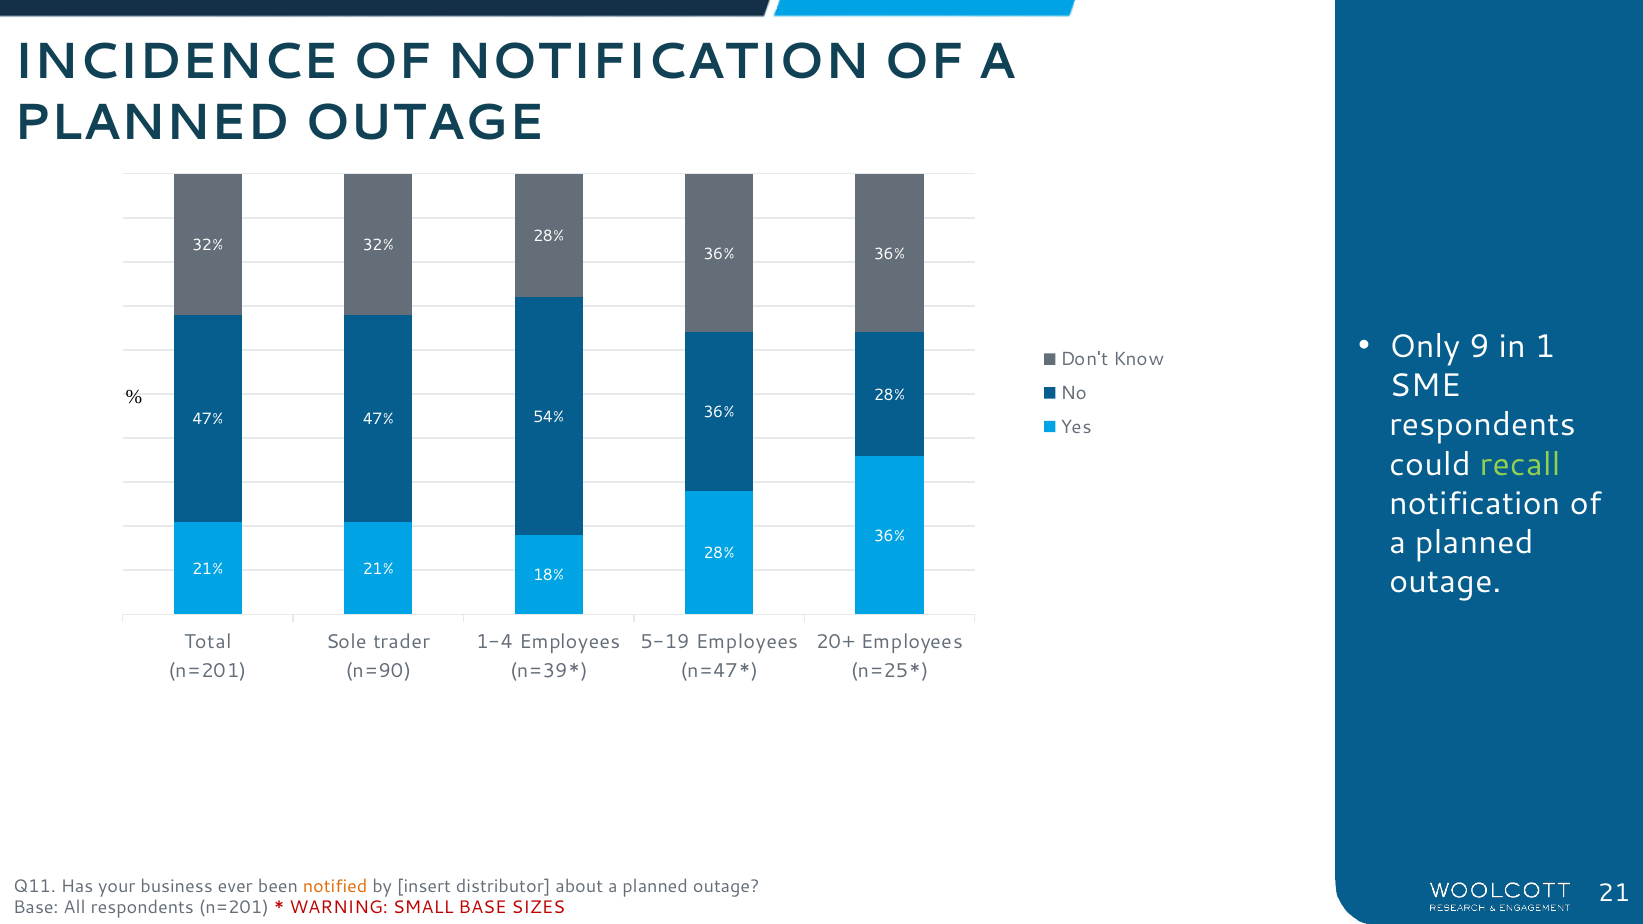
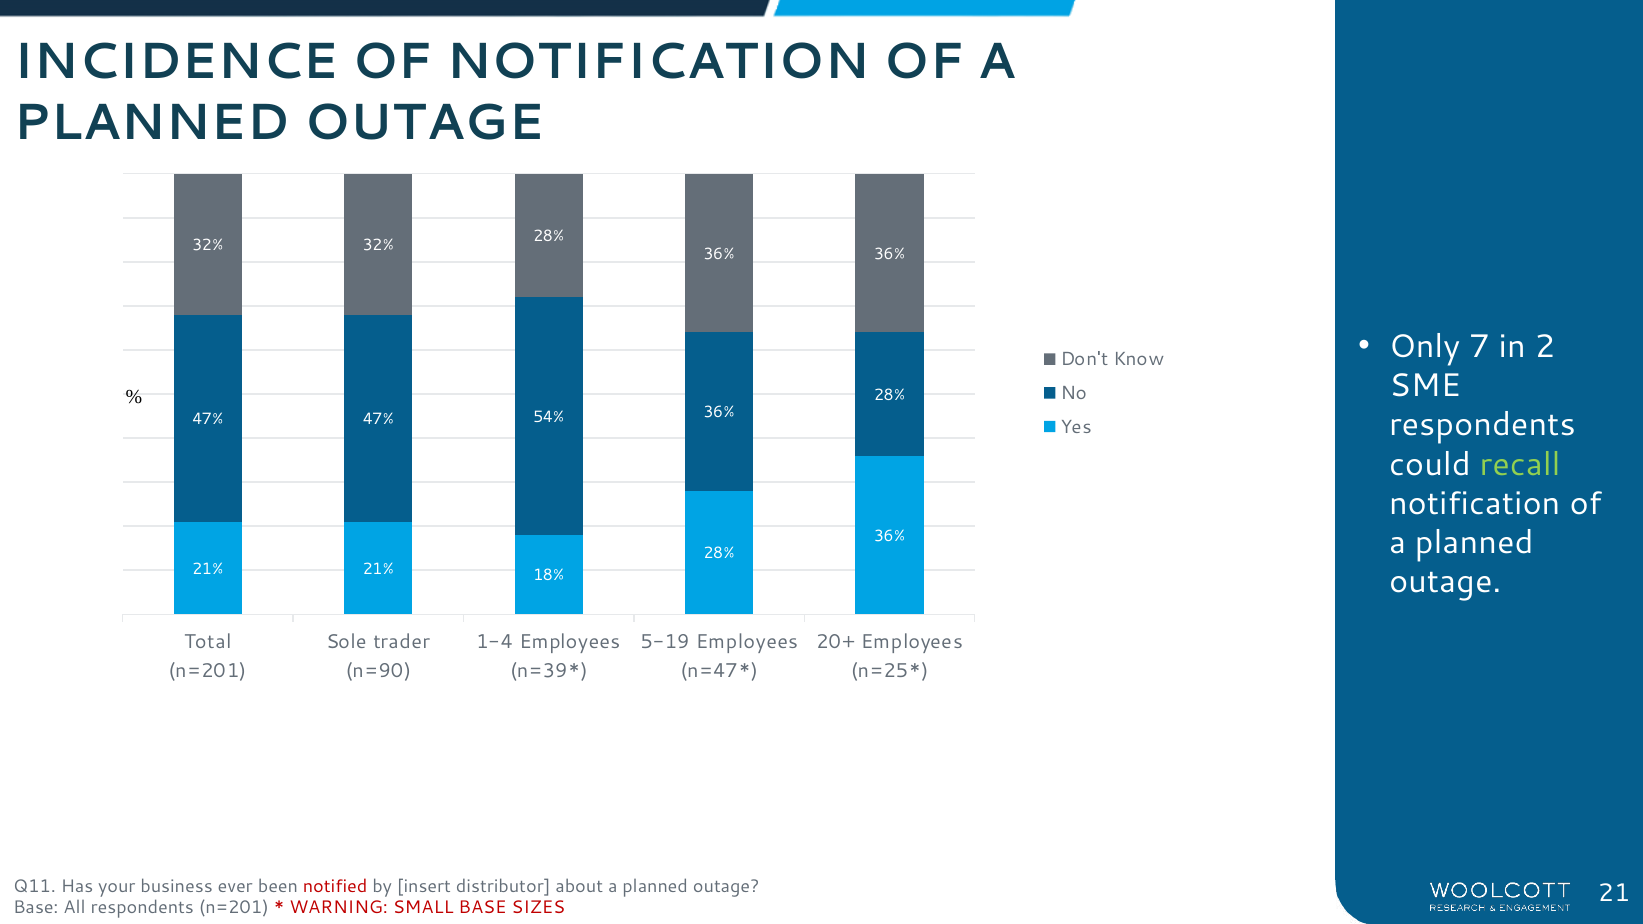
9: 9 -> 7
1: 1 -> 2
notified colour: orange -> red
